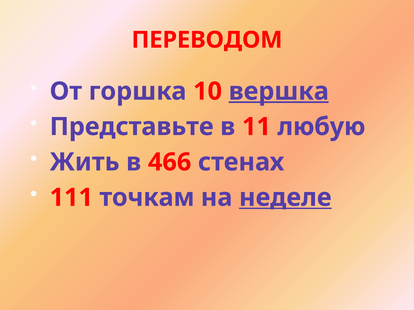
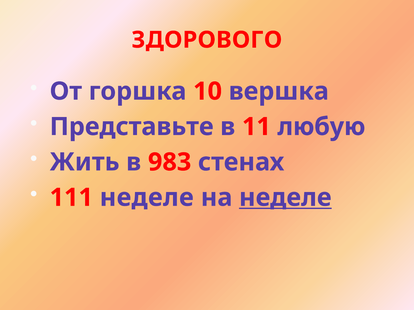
ПЕРЕВОДОМ: ПЕРЕВОДОМ -> ЗДОРОВОГО
вершка underline: present -> none
466: 466 -> 983
111 точкам: точкам -> неделе
